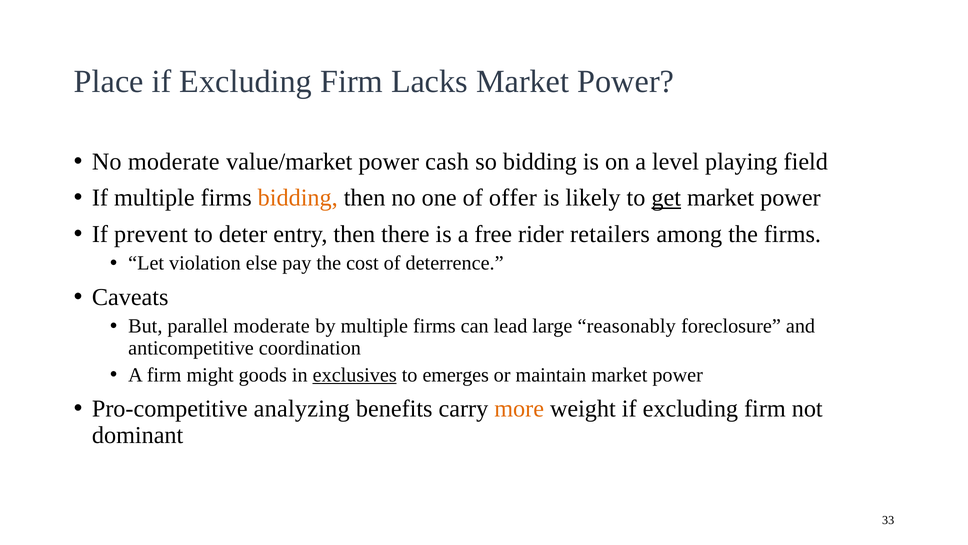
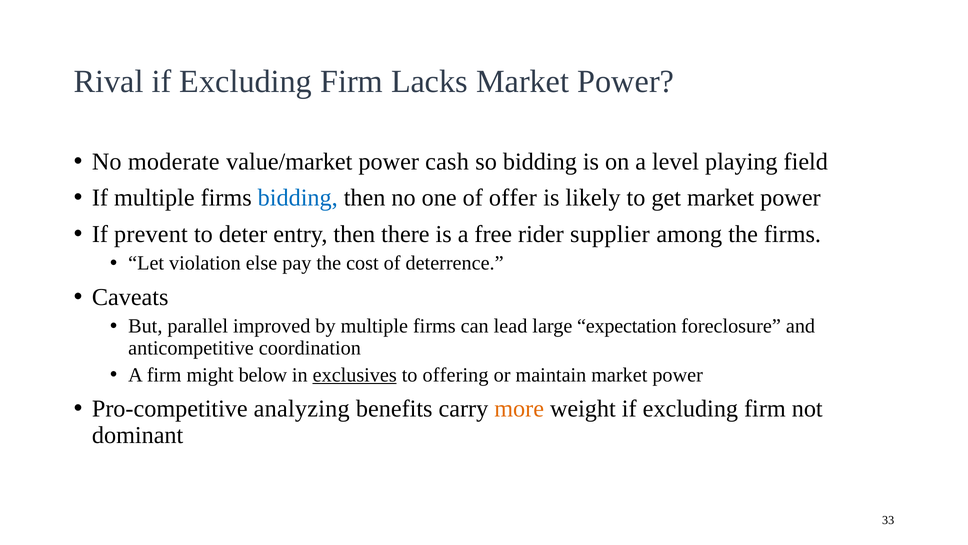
Place: Place -> Rival
bidding at (298, 198) colour: orange -> blue
get underline: present -> none
retailers: retailers -> supplier
parallel moderate: moderate -> improved
reasonably: reasonably -> expectation
goods: goods -> below
emerges: emerges -> offering
